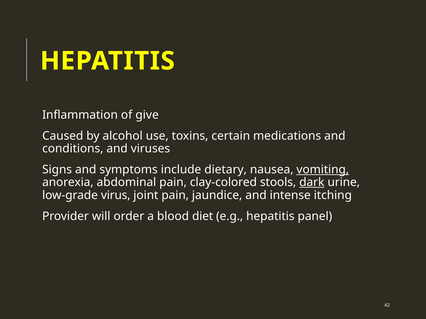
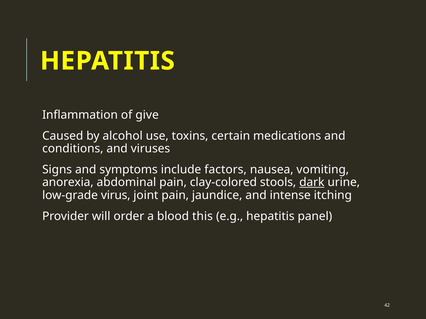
dietary: dietary -> factors
vomiting underline: present -> none
diet: diet -> this
